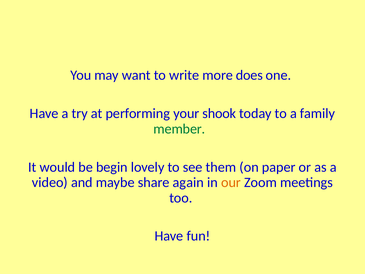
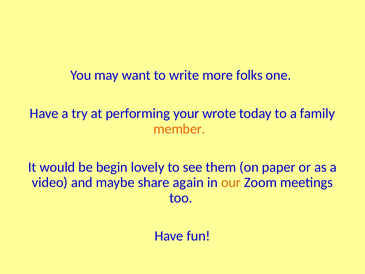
does: does -> folks
shook: shook -> wrote
member colour: green -> orange
